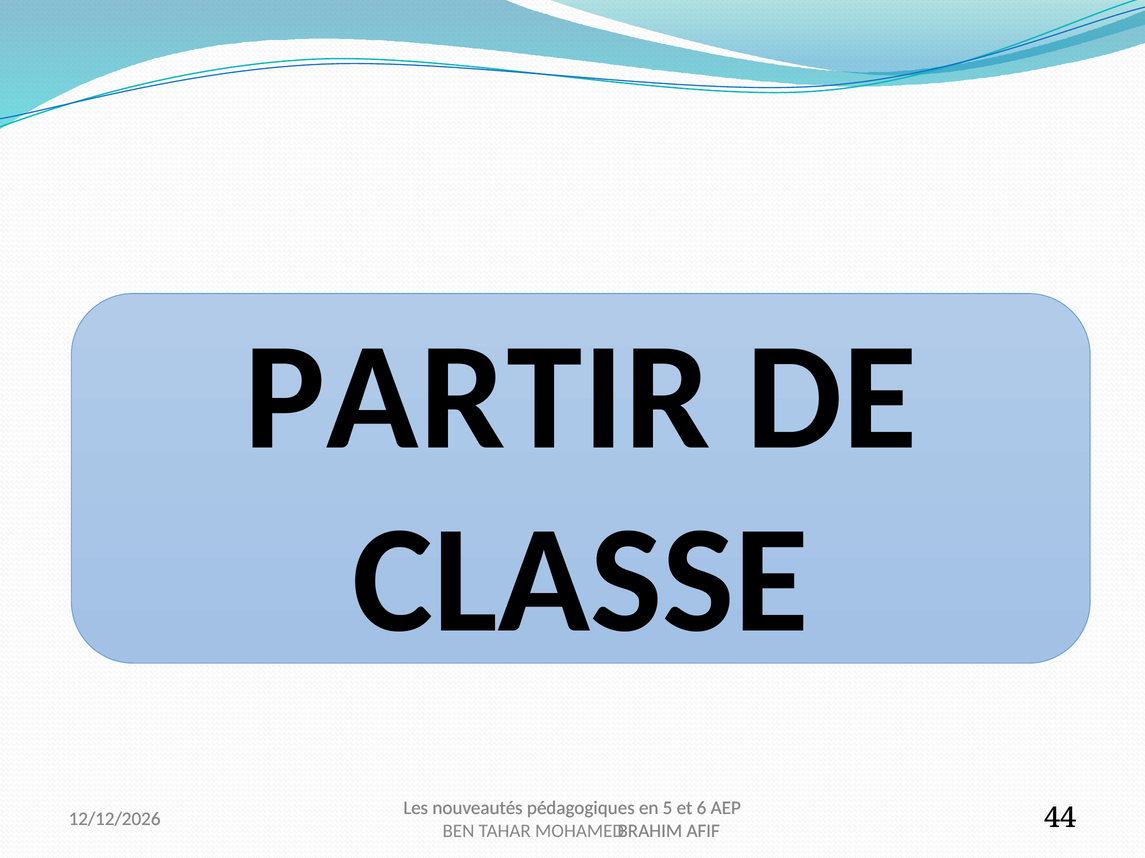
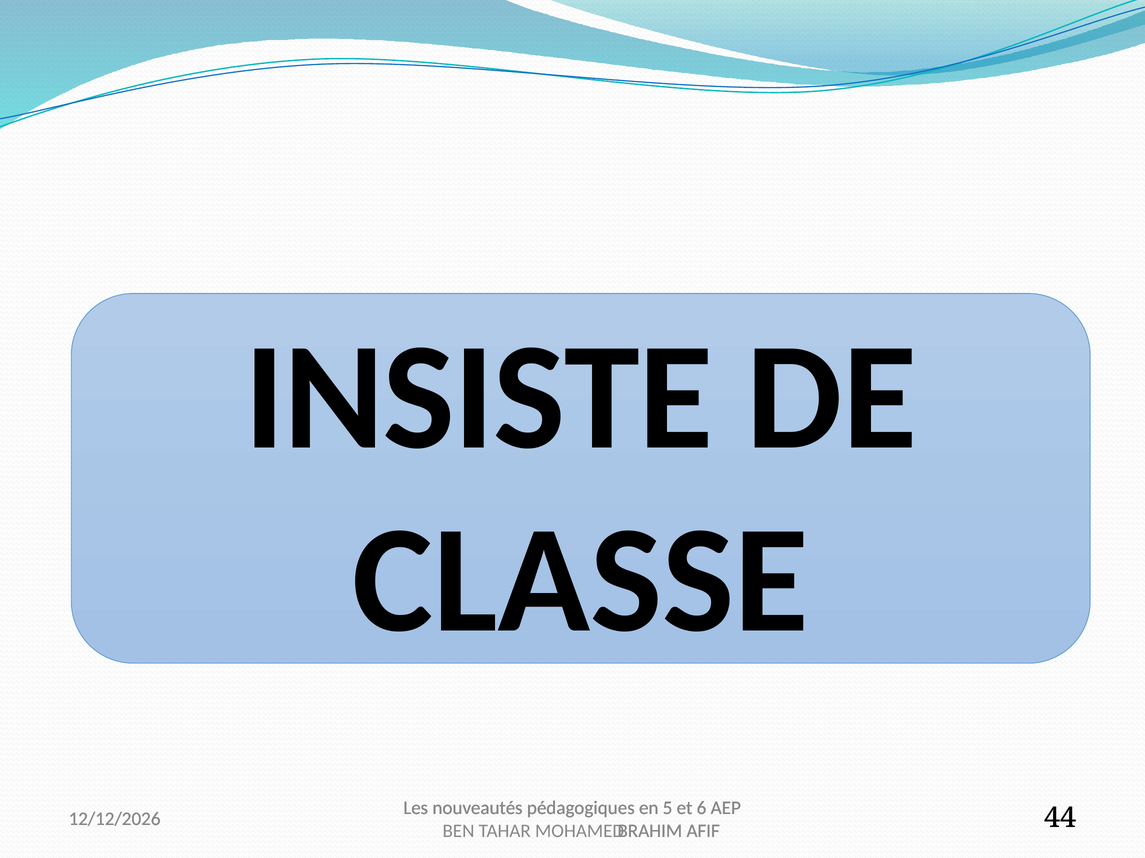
PARTIR: PARTIR -> INSISTE
